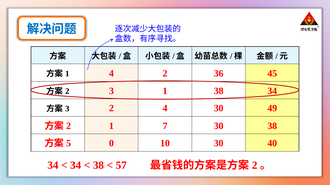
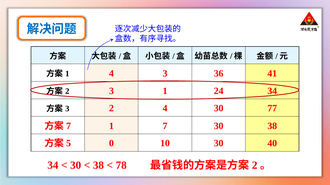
4 2: 2 -> 3
45: 45 -> 41
1 38: 38 -> 24
49: 49 -> 77
2 at (69, 126): 2 -> 7
34 at (76, 166): 34 -> 30
57: 57 -> 78
